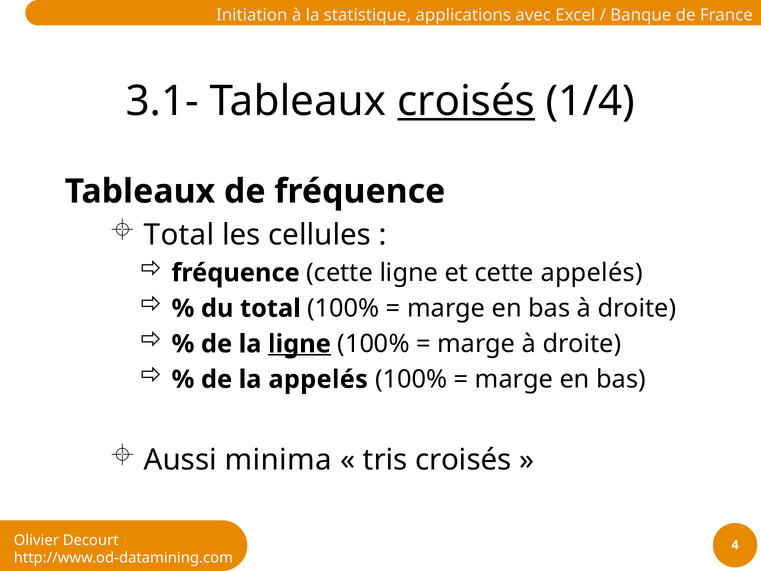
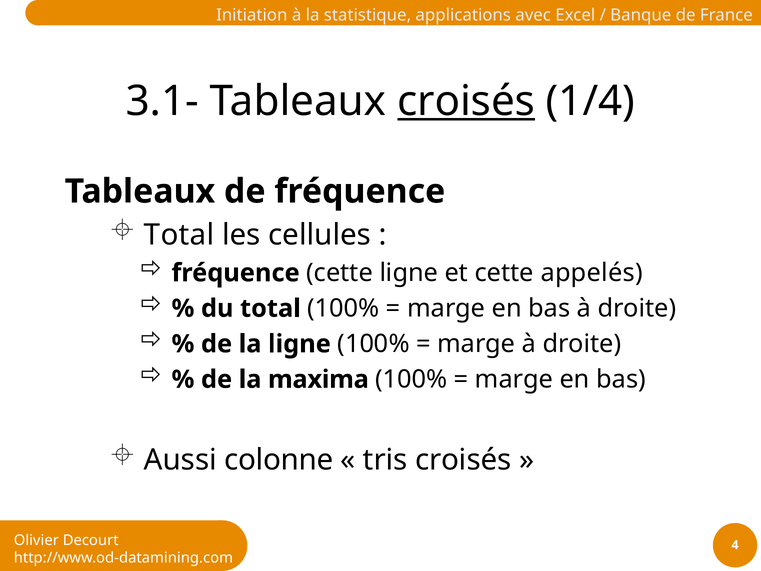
ligne at (299, 344) underline: present -> none
la appelés: appelés -> maxima
minima: minima -> colonne
